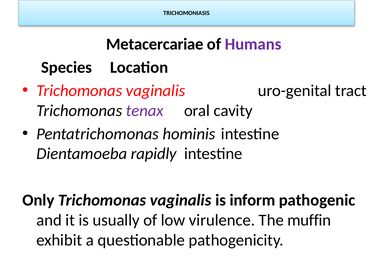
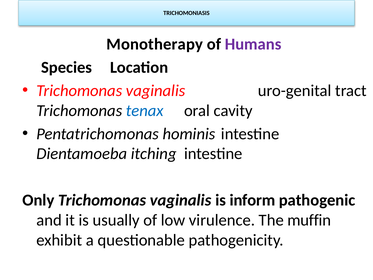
Metacercariae: Metacercariae -> Monotherapy
tenax colour: purple -> blue
rapidly: rapidly -> itching
